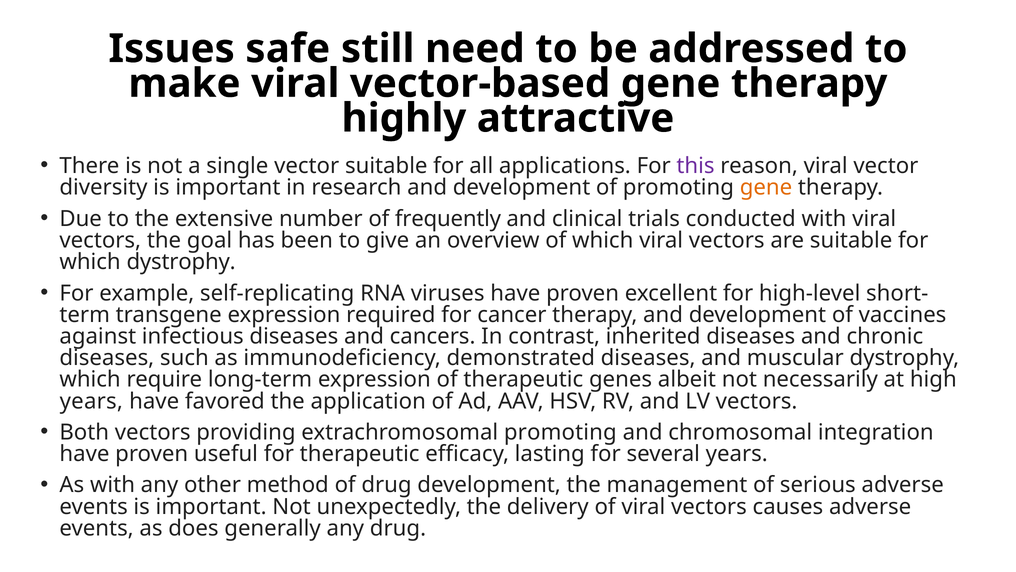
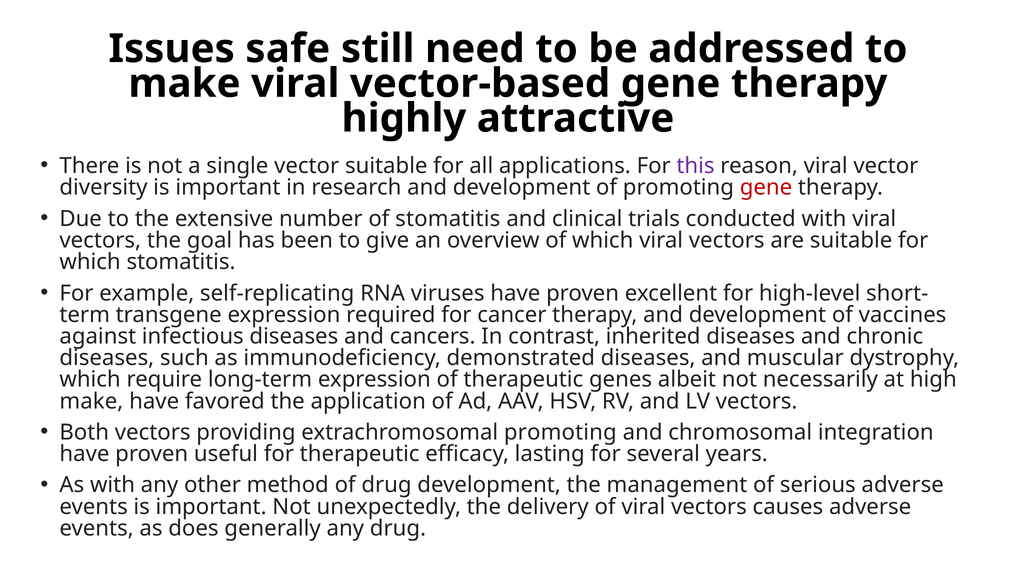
gene at (766, 187) colour: orange -> red
of frequently: frequently -> stomatitis
which dystrophy: dystrophy -> stomatitis
years at (91, 401): years -> make
